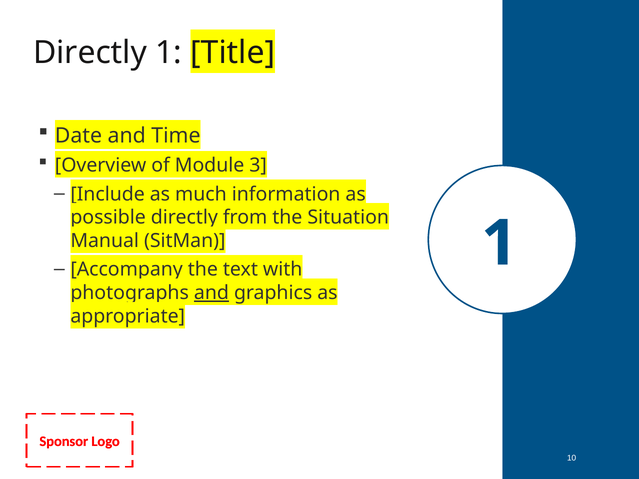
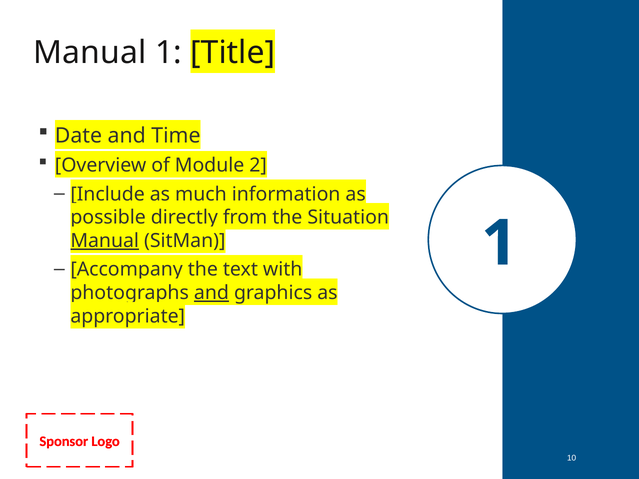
Directly at (90, 53): Directly -> Manual
3: 3 -> 2
Manual at (105, 241) underline: none -> present
